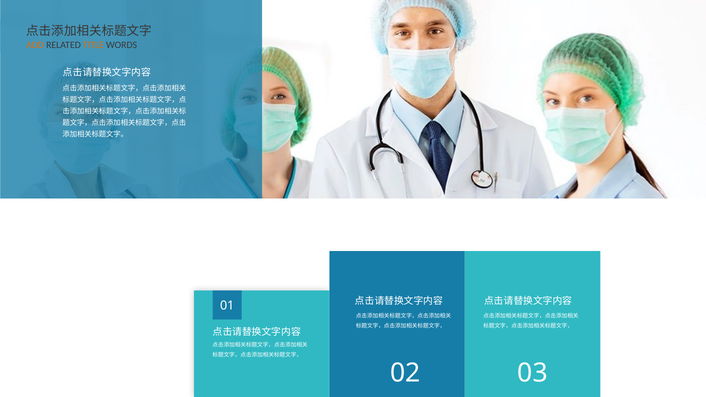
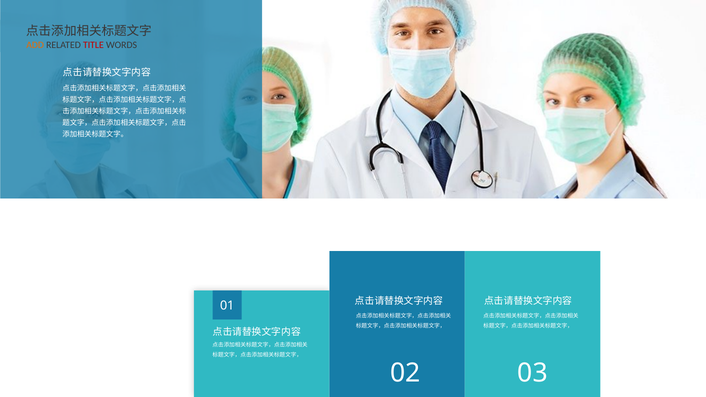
TITLE colour: orange -> red
